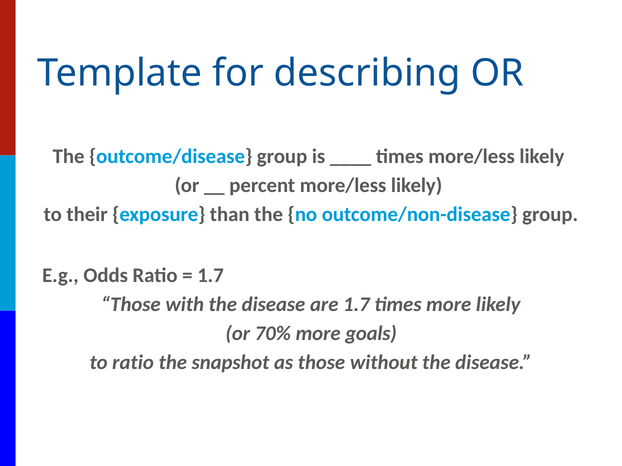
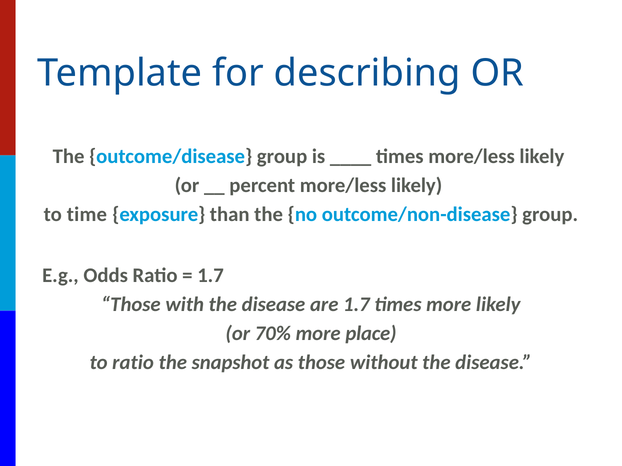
their: their -> time
goals: goals -> place
